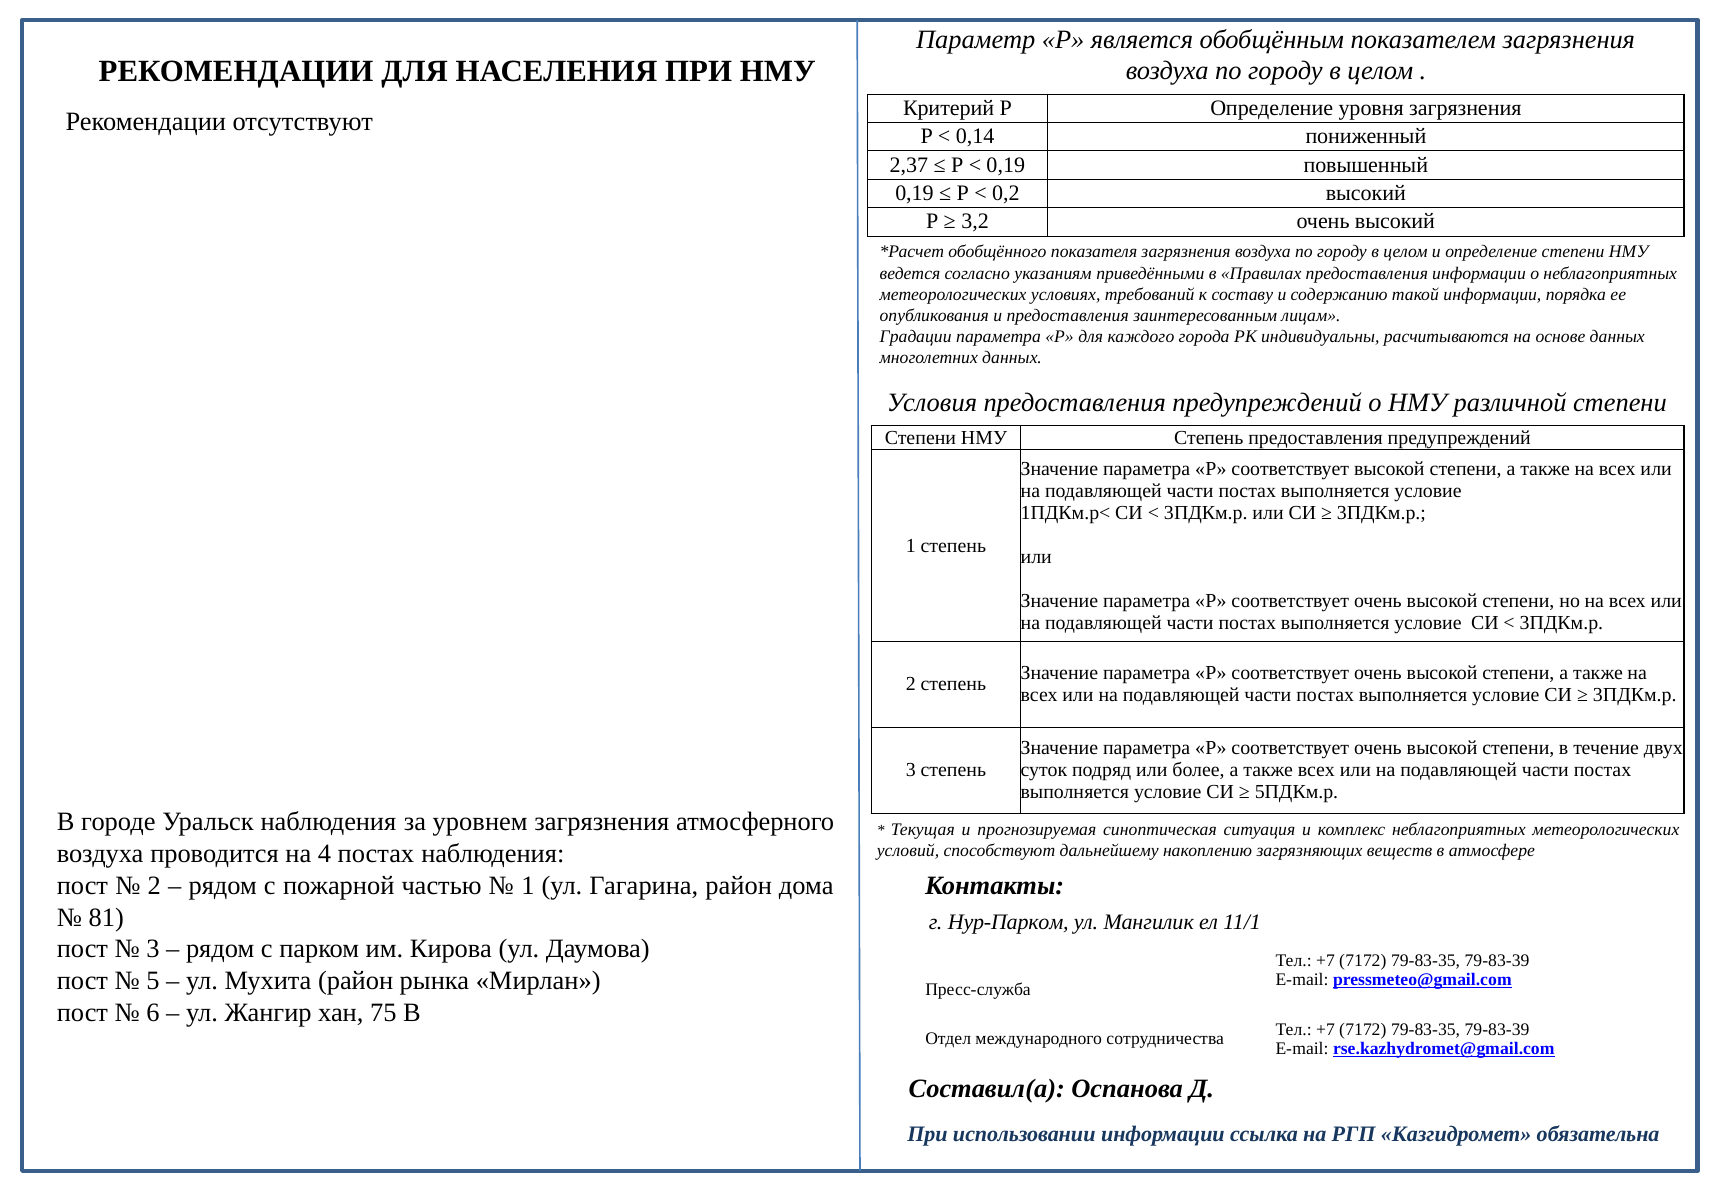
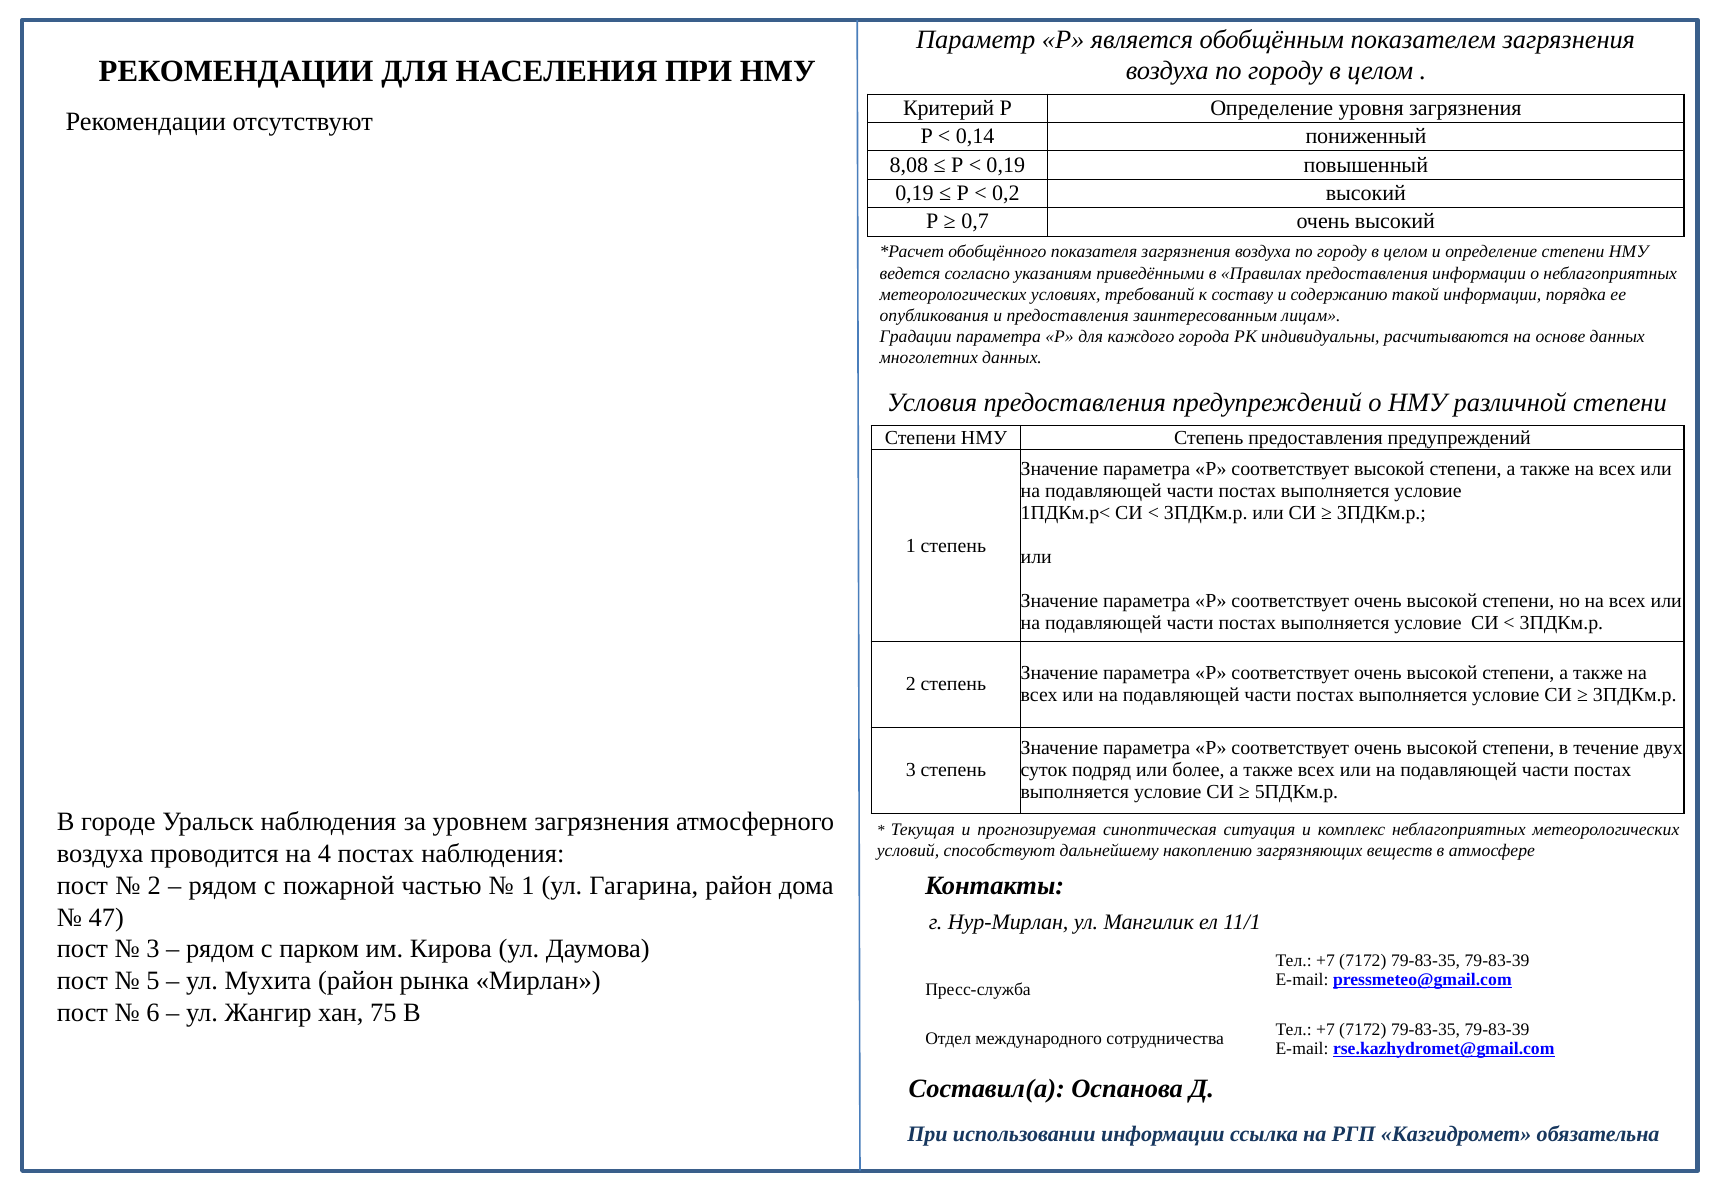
2,37: 2,37 -> 8,08
3,2: 3,2 -> 0,7
81: 81 -> 47
Нур-Парком: Нур-Парком -> Нур-Мирлан
